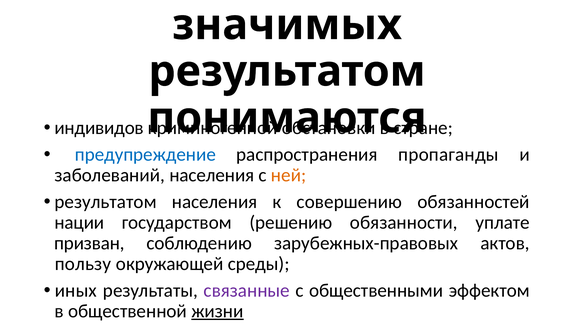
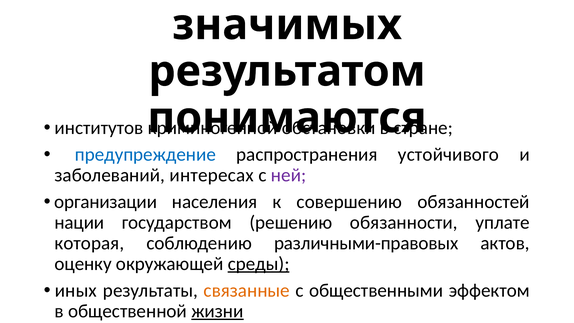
индивидов: индивидов -> институтов
пропаганды: пропаганды -> устойчивого
заболеваний населения: населения -> интересах
ней colour: orange -> purple
результатом at (106, 202): результатом -> организации
призван: призван -> которая
зарубежных-правовых: зарубежных-правовых -> различными-правовых
пользу: пользу -> оценку
среды underline: none -> present
связанные colour: purple -> orange
